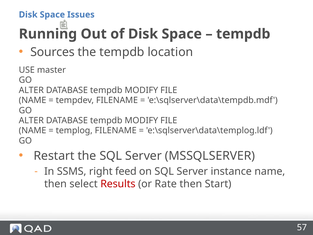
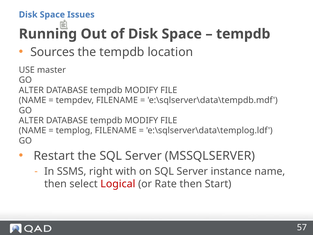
feed: feed -> with
Results: Results -> Logical
